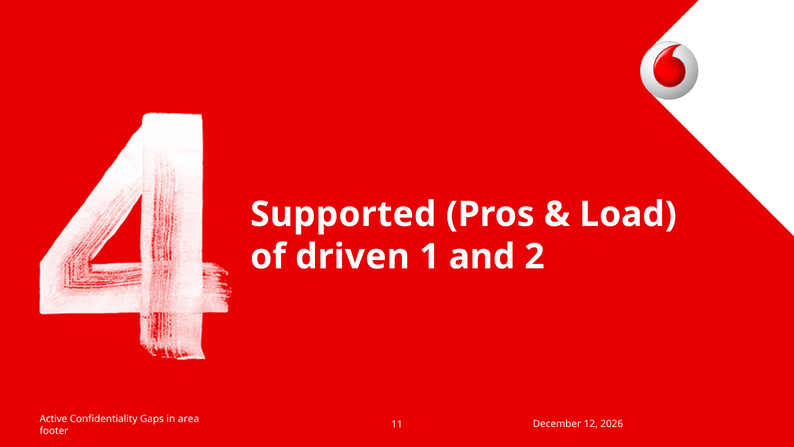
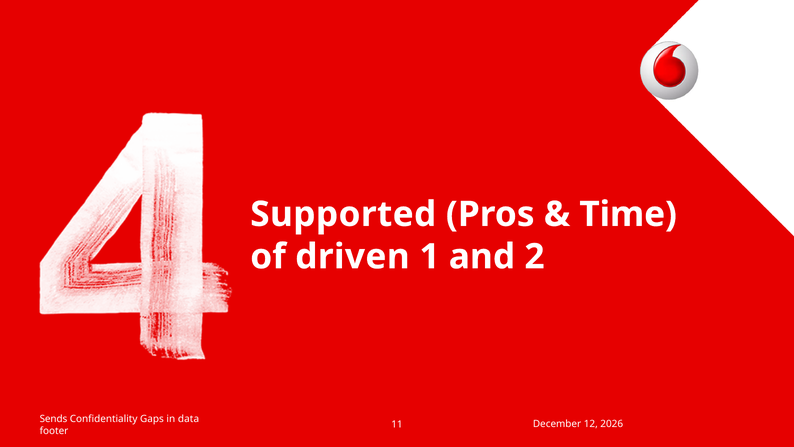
Load: Load -> Time
Active: Active -> Sends
area: area -> data
